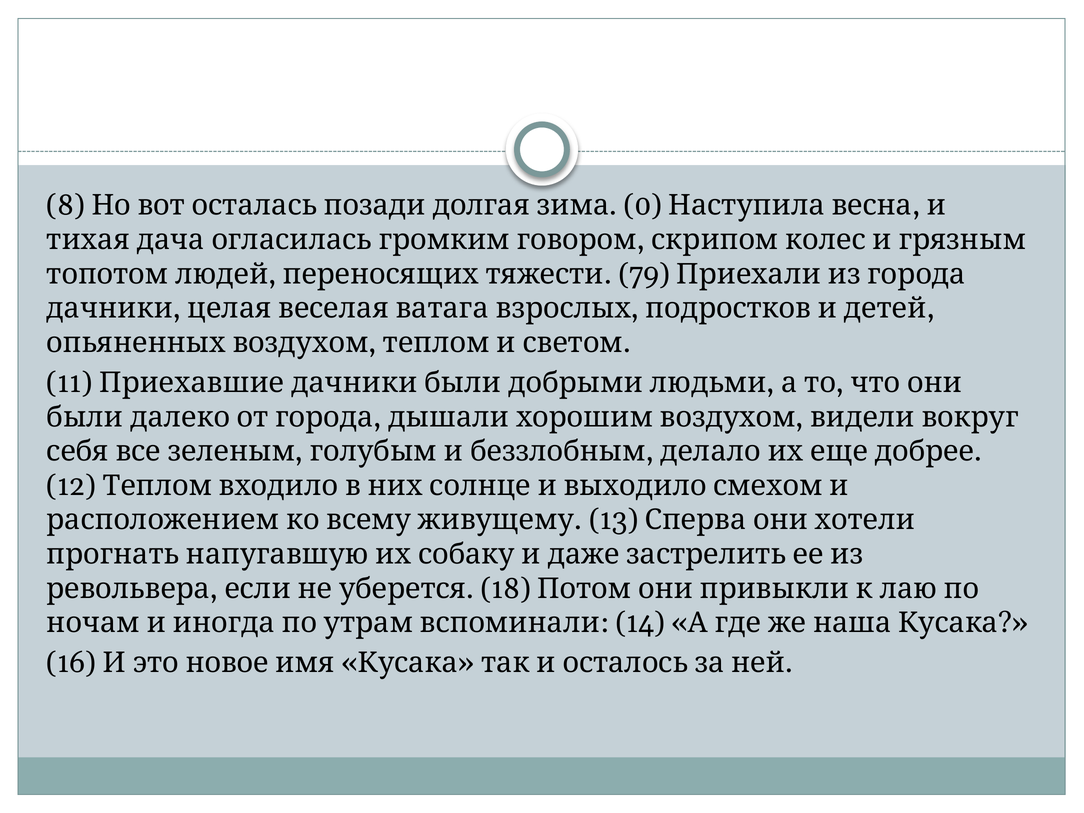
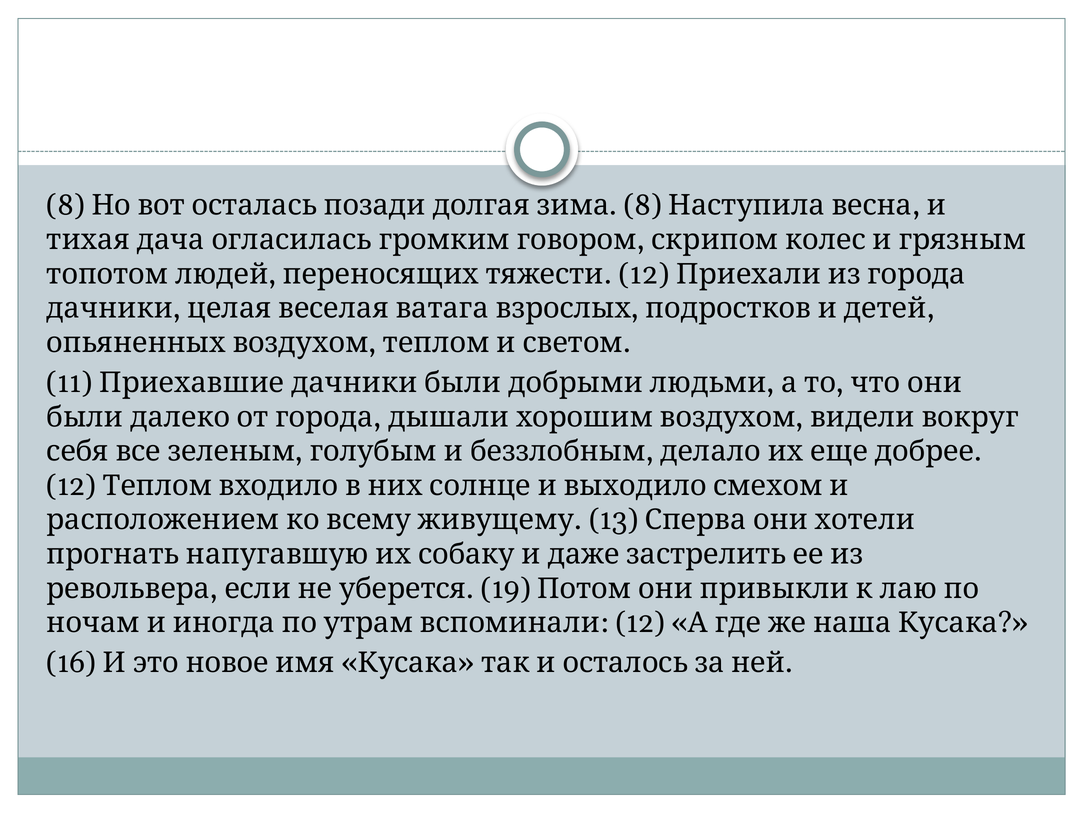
0 at (643, 206): 0 -> 8
79 at (644, 274): 79 -> 12
18: 18 -> 19
14 at (640, 623): 14 -> 12
